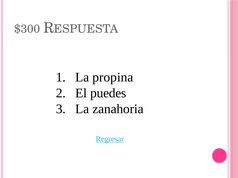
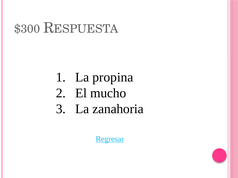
puedes: puedes -> mucho
